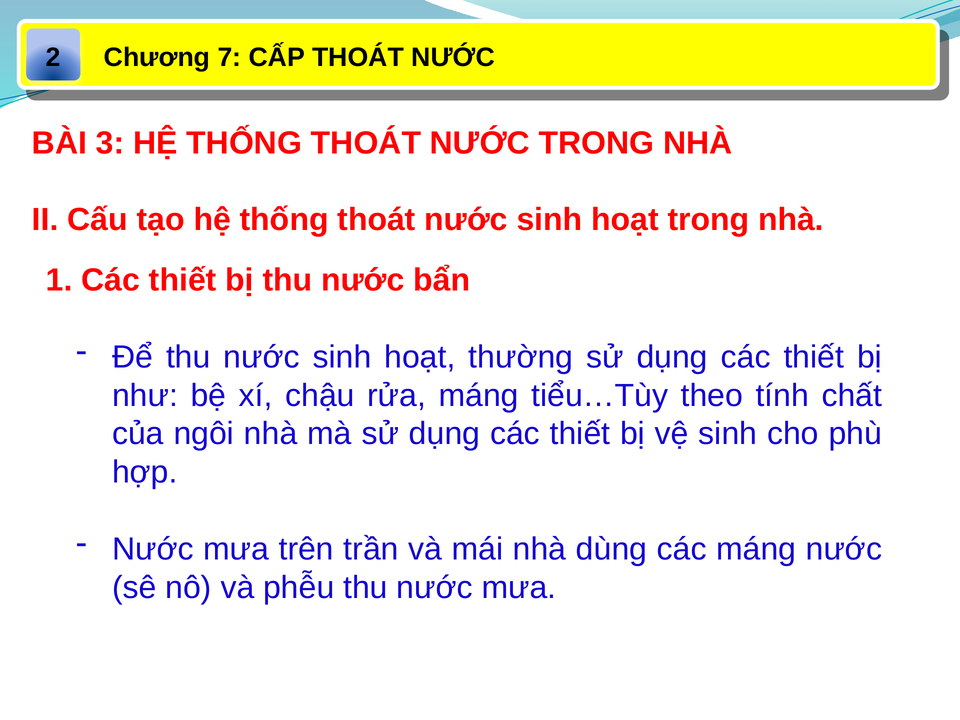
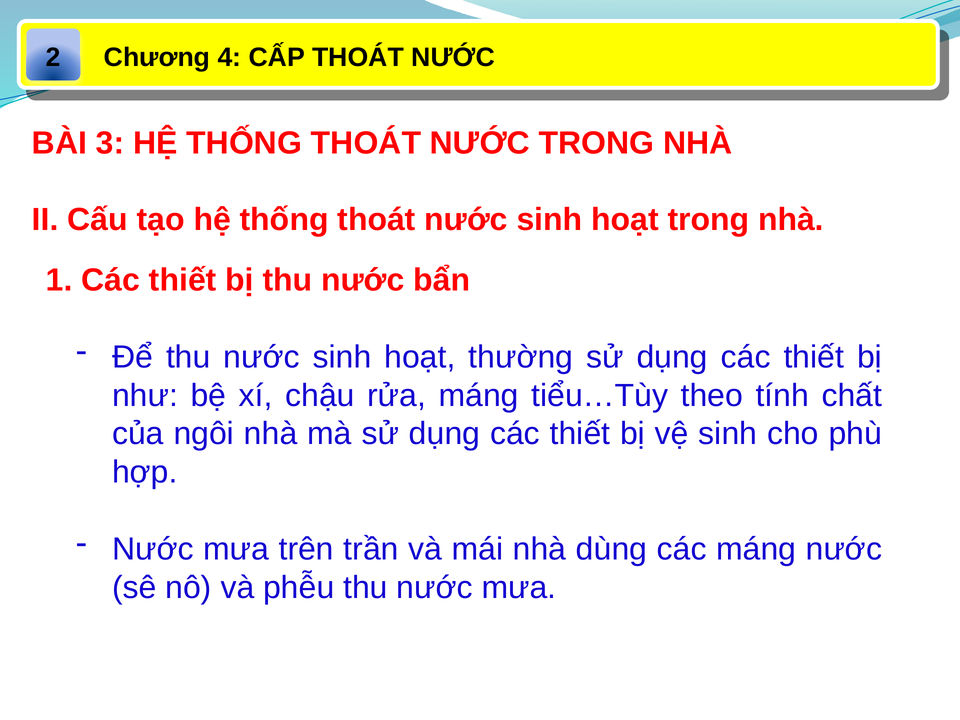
7: 7 -> 4
